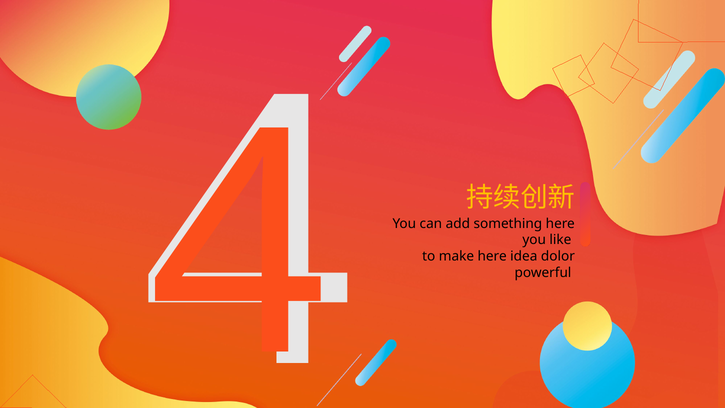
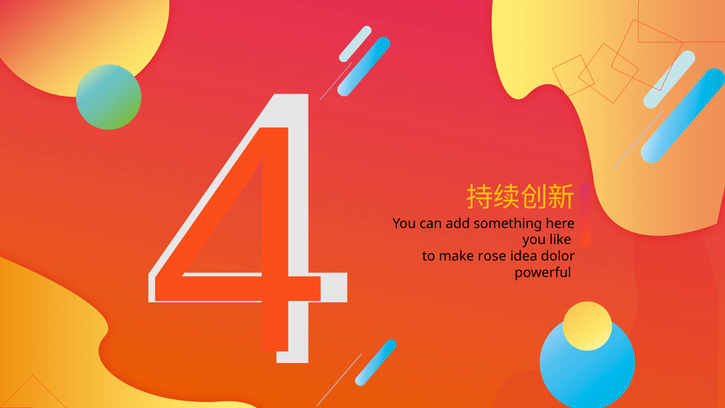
make here: here -> rose
